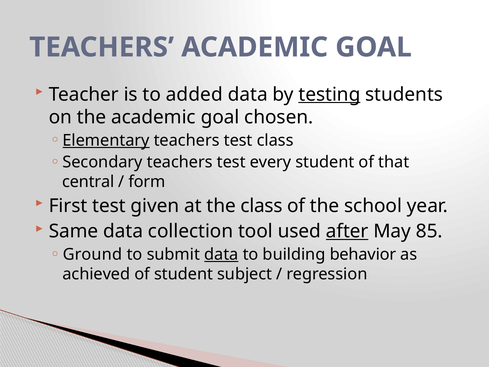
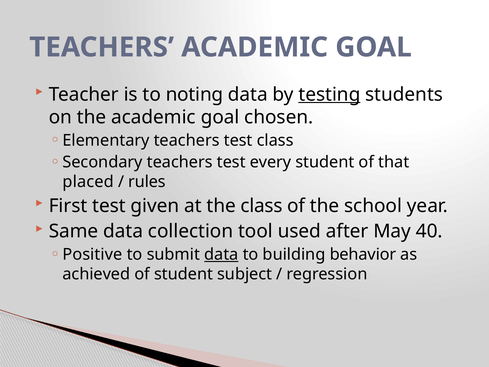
added: added -> noting
Elementary underline: present -> none
central: central -> placed
form: form -> rules
after underline: present -> none
85: 85 -> 40
Ground: Ground -> Positive
